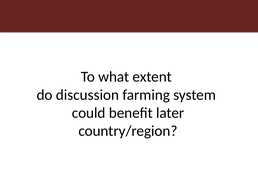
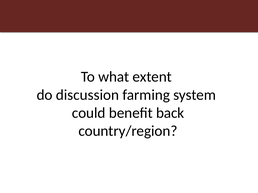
later: later -> back
